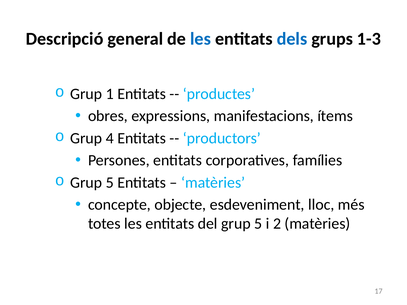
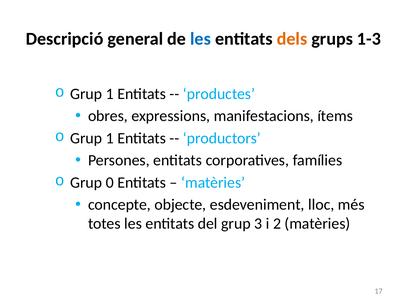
dels colour: blue -> orange
4 at (110, 138): 4 -> 1
5 at (110, 183): 5 -> 0
del grup 5: 5 -> 3
